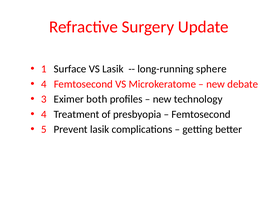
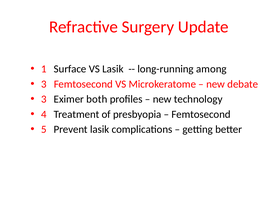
sphere: sphere -> among
4 at (44, 84): 4 -> 3
